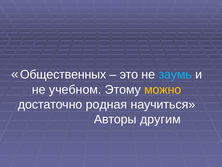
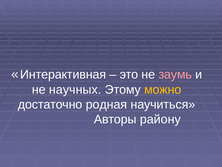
Общественных: Общественных -> Интерактивная
заумь colour: light blue -> pink
учебном: учебном -> научных
другим: другим -> району
